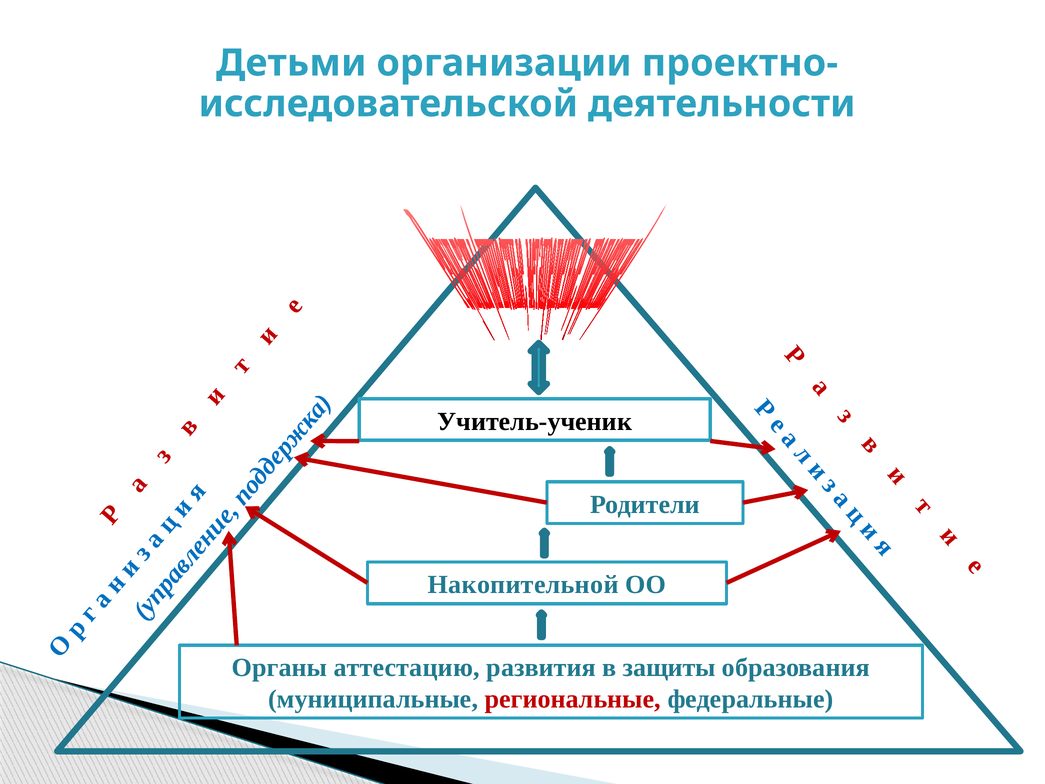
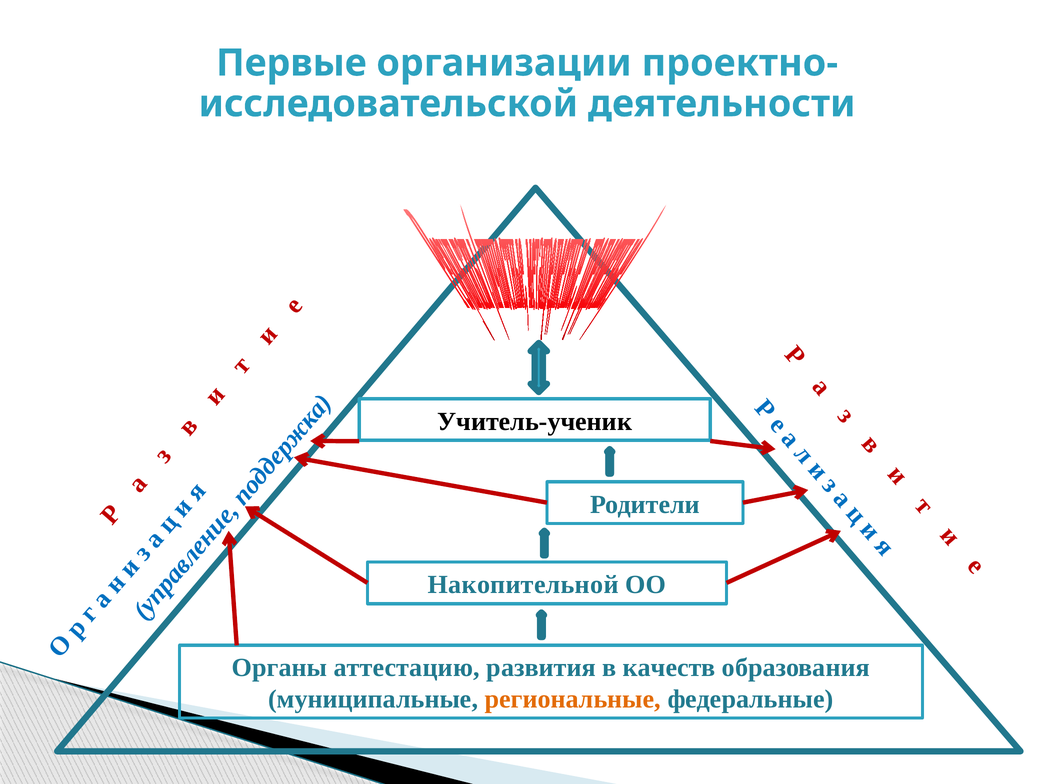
Детьми: Детьми -> Первые
защиты: защиты -> качеств
региональные colour: red -> orange
